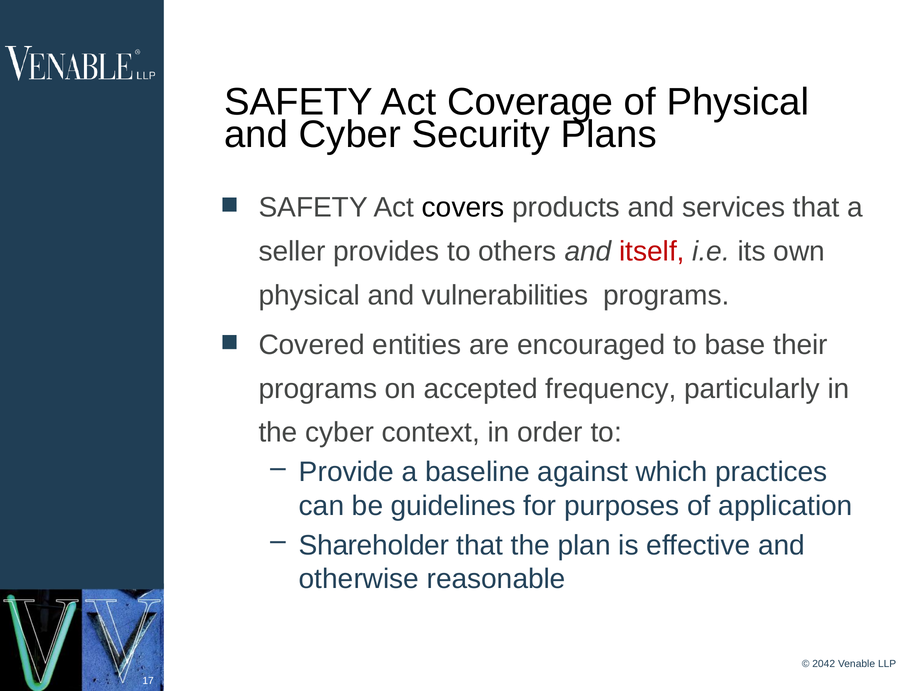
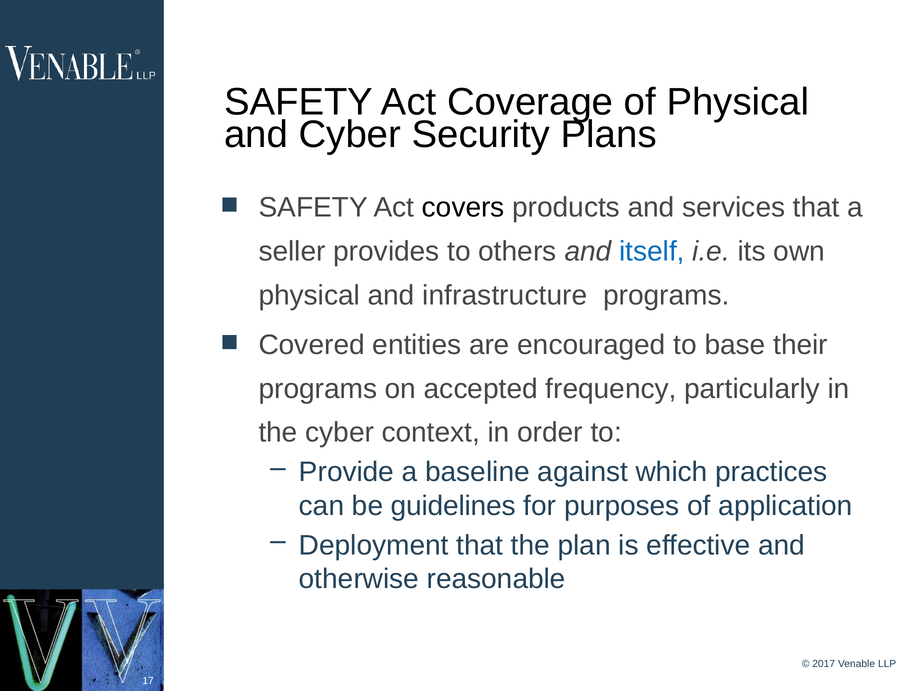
itself colour: red -> blue
vulnerabilities: vulnerabilities -> infrastructure
Shareholder: Shareholder -> Deployment
2042: 2042 -> 2017
